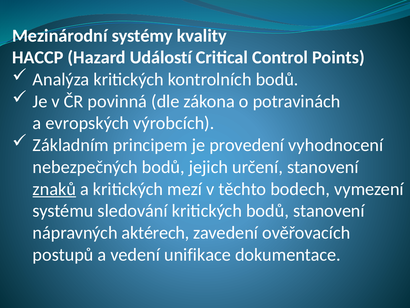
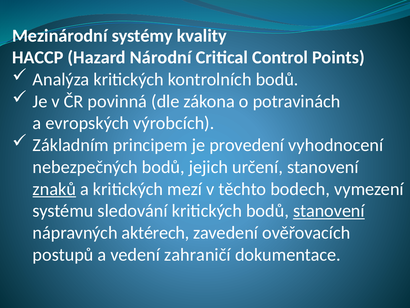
Událostí: Událostí -> Národní
stanovení at (329, 211) underline: none -> present
unifikace: unifikace -> zahraničí
